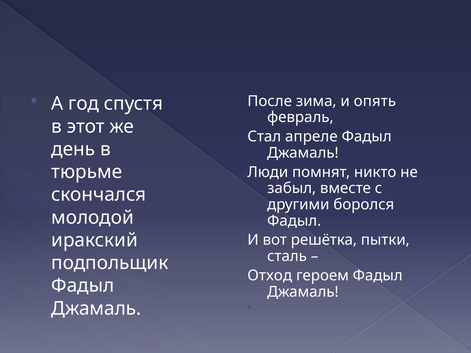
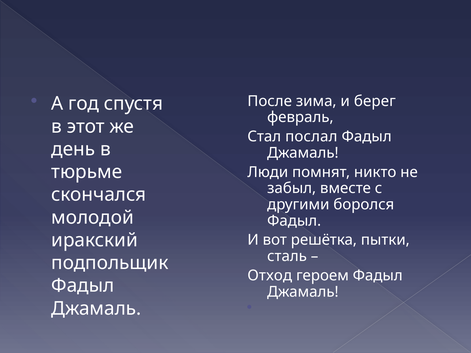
опять: опять -> берег
апреле: апреле -> послал
